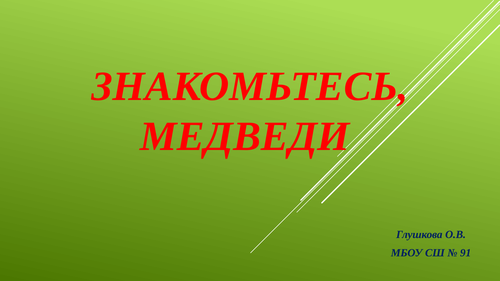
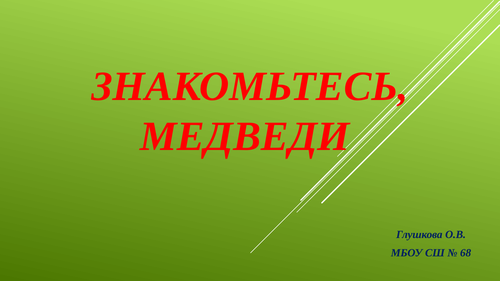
91: 91 -> 68
